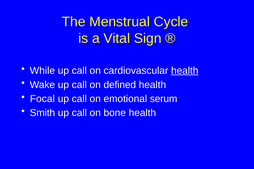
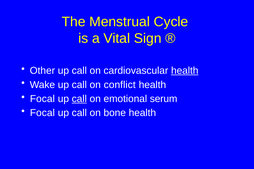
While: While -> Other
defined: defined -> conflict
call at (79, 99) underline: none -> present
Smith at (42, 113): Smith -> Focal
